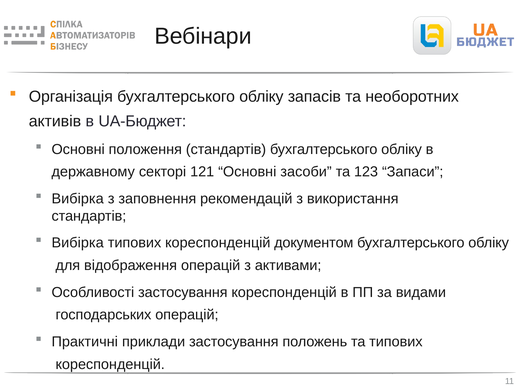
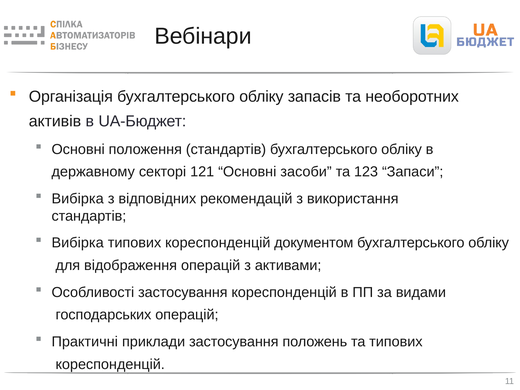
заповнення: заповнення -> відповідних
